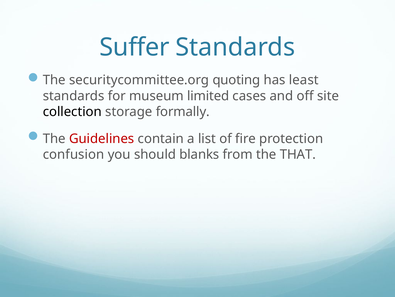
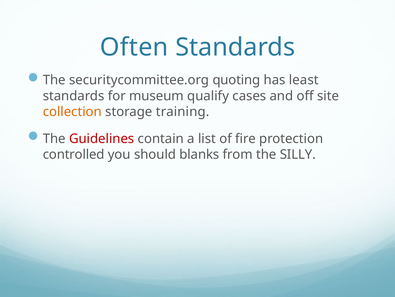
Suffer: Suffer -> Often
limited: limited -> qualify
collection colour: black -> orange
formally: formally -> training
confusion: confusion -> controlled
THAT: THAT -> SILLY
